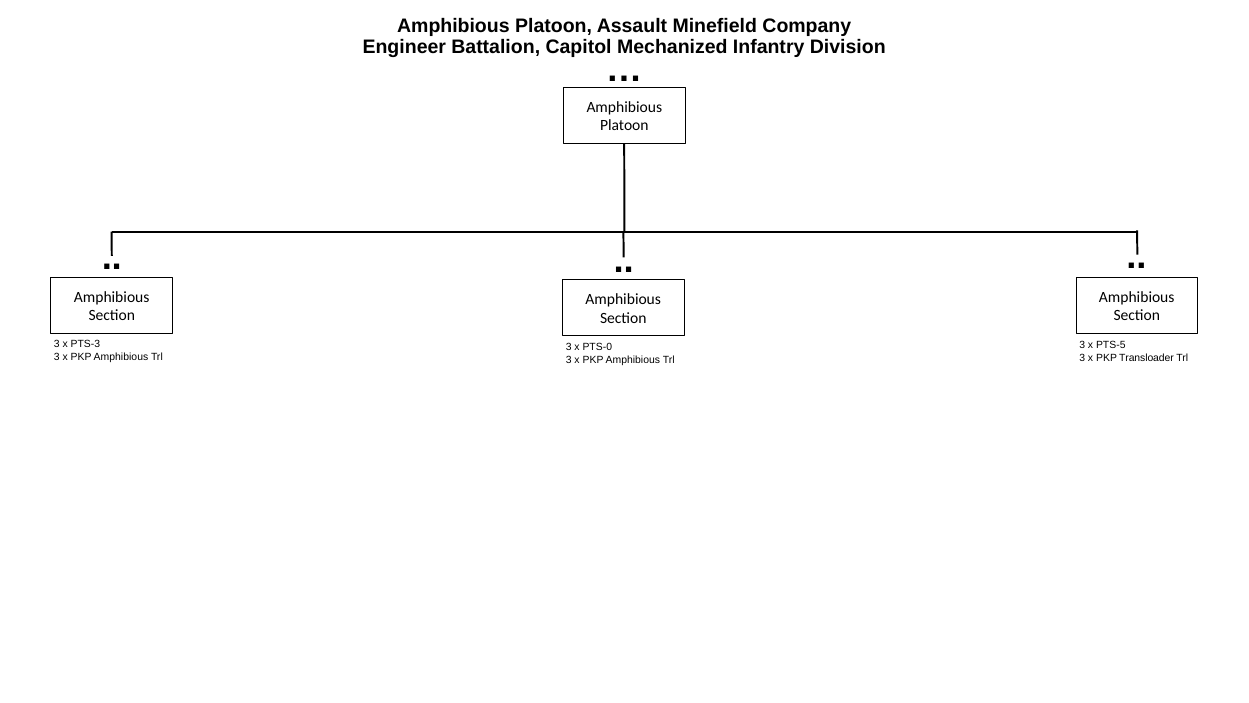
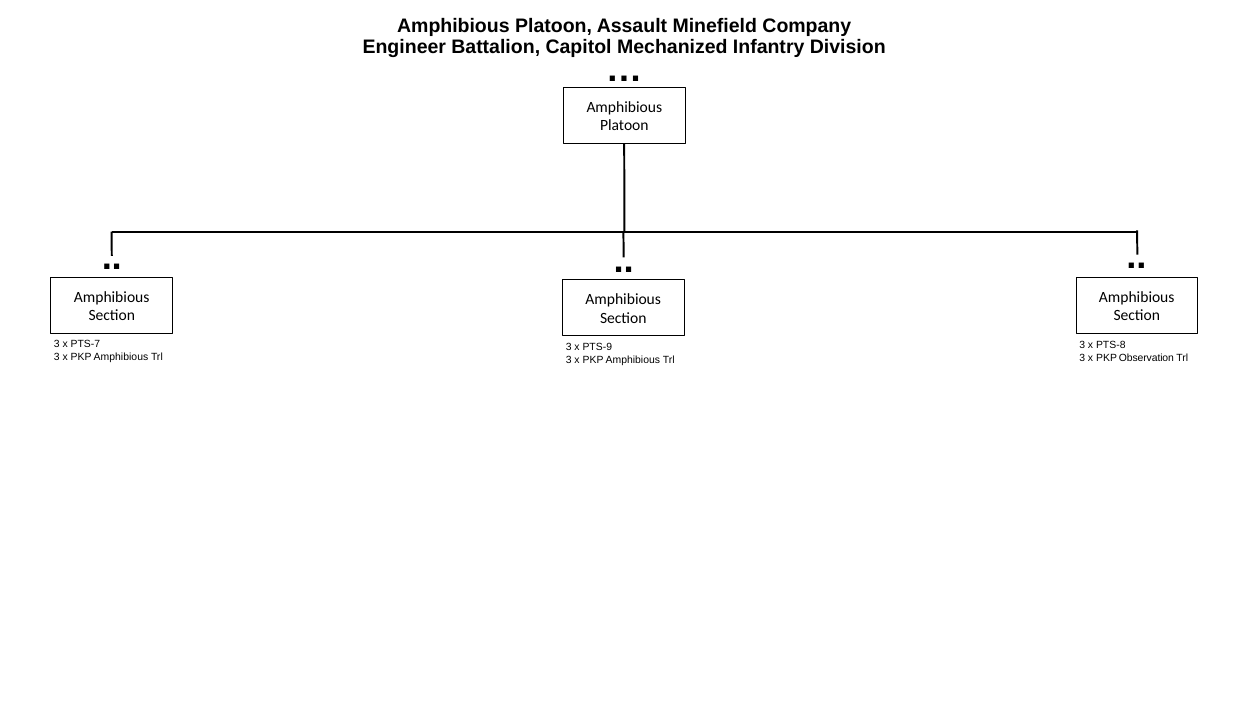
PTS-3: PTS-3 -> PTS-7
PTS-5: PTS-5 -> PTS-8
PTS-0: PTS-0 -> PTS-9
Transloader: Transloader -> Observation
